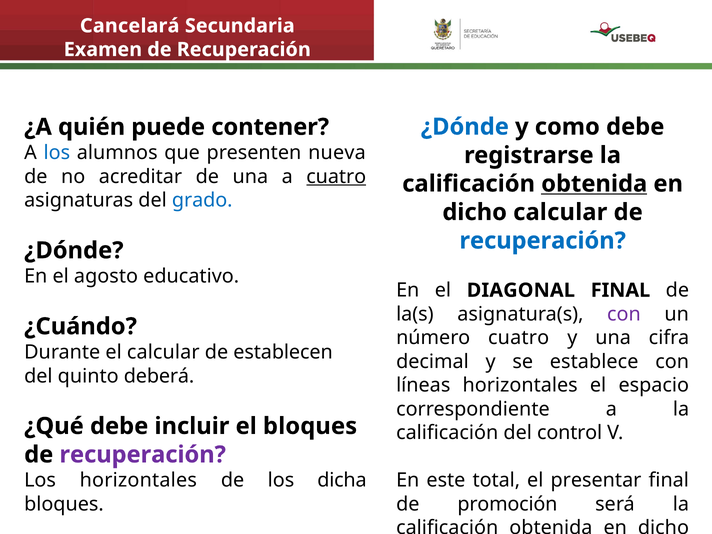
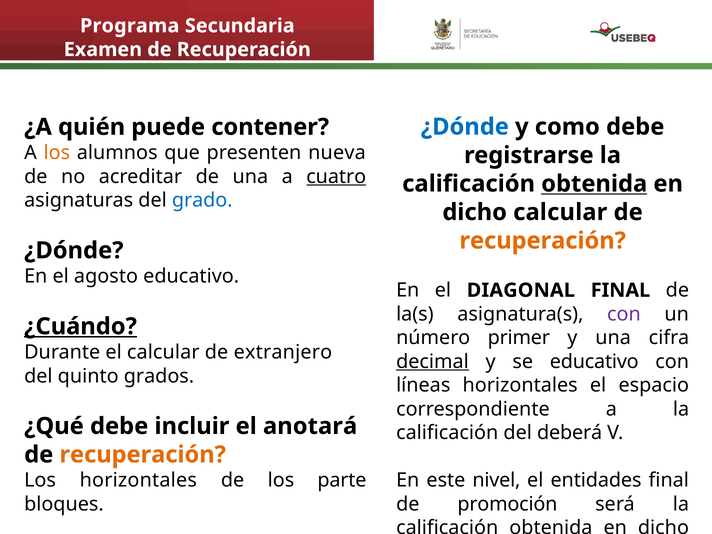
Cancelará: Cancelará -> Programa
los at (57, 153) colour: blue -> orange
recuperación at (543, 241) colour: blue -> orange
¿Cuándo underline: none -> present
número cuatro: cuatro -> primer
establecen: establecen -> extranjero
decimal underline: none -> present
se establece: establece -> educativo
deberá: deberá -> grados
el bloques: bloques -> anotará
control: control -> deberá
recuperación at (143, 455) colour: purple -> orange
total: total -> nivel
presentar: presentar -> entidades
dicha: dicha -> parte
